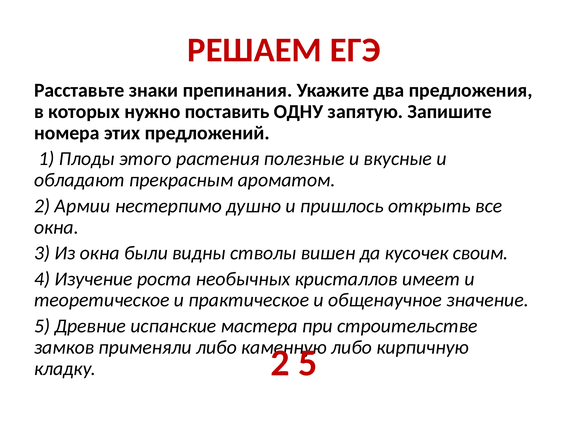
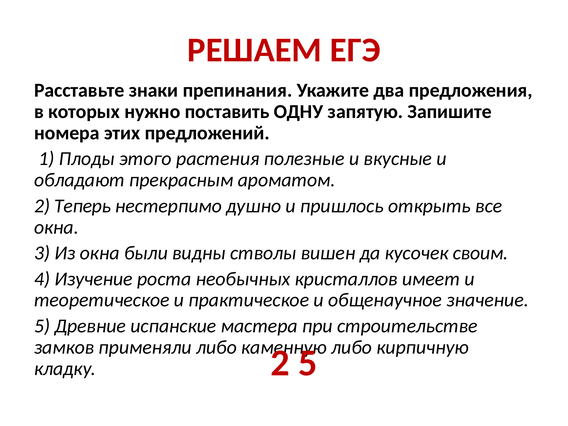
Армии: Армии -> Теперь
